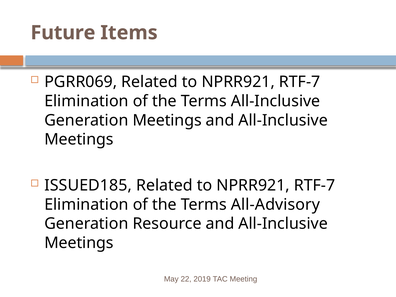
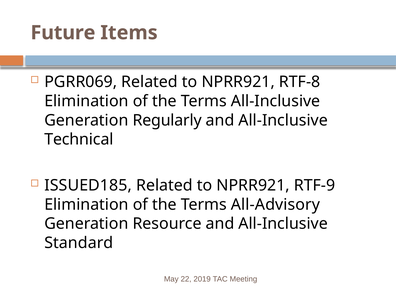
RTF-7 at (300, 82): RTF-7 -> RTF-8
Generation Meetings: Meetings -> Regularly
Meetings at (79, 139): Meetings -> Technical
RTF-7 at (315, 185): RTF-7 -> RTF-9
Meetings at (79, 243): Meetings -> Standard
